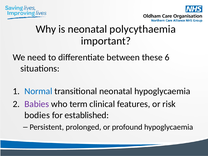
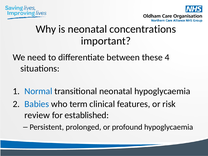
polycythaemia: polycythaemia -> concentrations
6: 6 -> 4
Babies colour: purple -> blue
bodies: bodies -> review
